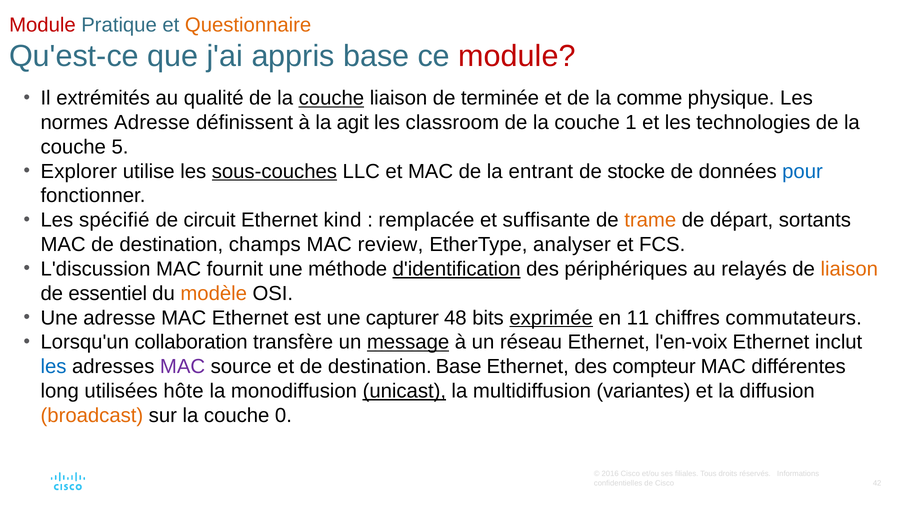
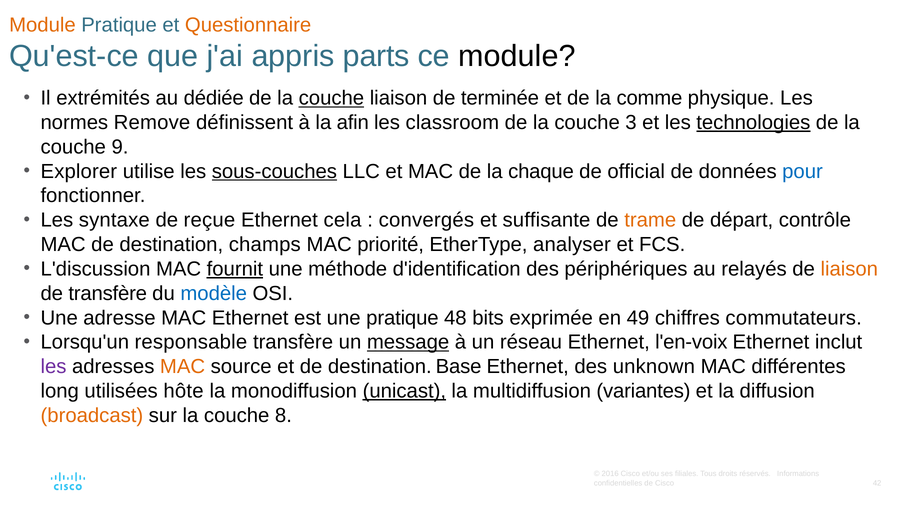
Module at (42, 25) colour: red -> orange
appris base: base -> parts
module at (517, 56) colour: red -> black
qualité: qualité -> dédiée
normes Adresse: Adresse -> Remove
agit: agit -> afin
1: 1 -> 3
technologies underline: none -> present
5: 5 -> 9
entrant: entrant -> chaque
stocke: stocke -> official
spécifié: spécifié -> syntaxe
circuit: circuit -> reçue
kind: kind -> cela
remplacée: remplacée -> convergés
sortants: sortants -> contrôle
review: review -> priorité
fournit underline: none -> present
d'identification underline: present -> none
de essentiel: essentiel -> transfère
modèle colour: orange -> blue
une capturer: capturer -> pratique
exprimée underline: present -> none
11: 11 -> 49
collaboration: collaboration -> responsable
les at (54, 367) colour: blue -> purple
MAC at (183, 367) colour: purple -> orange
compteur: compteur -> unknown
0: 0 -> 8
